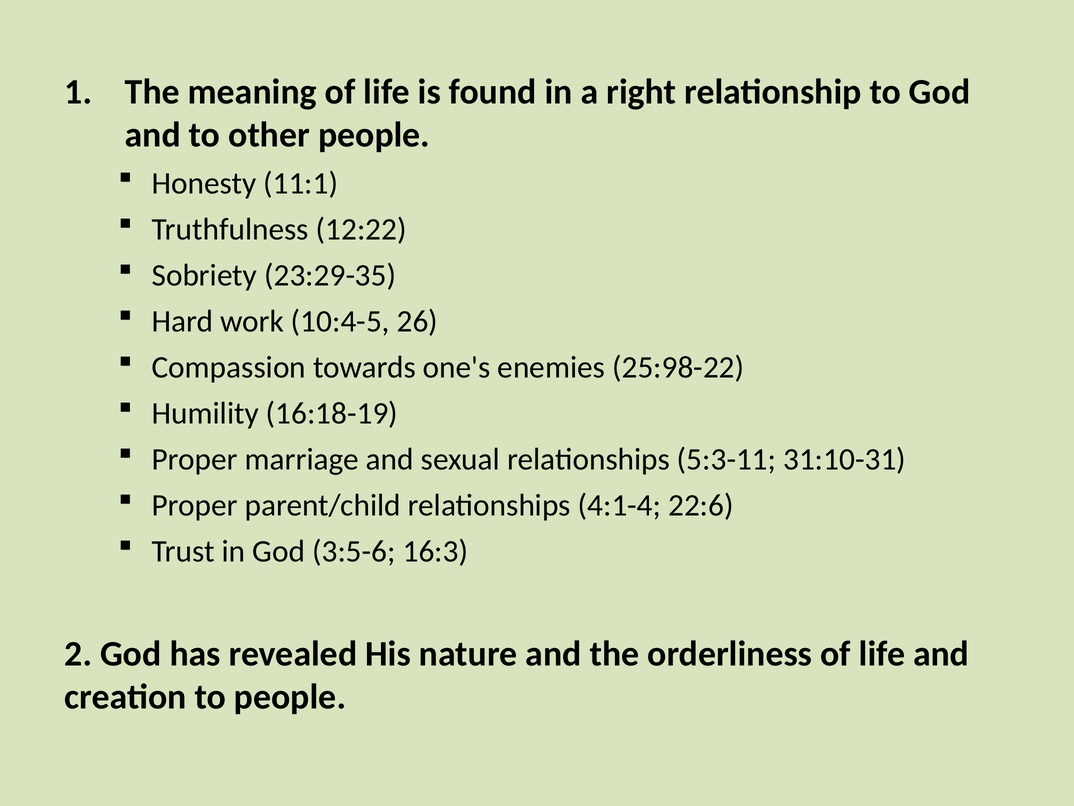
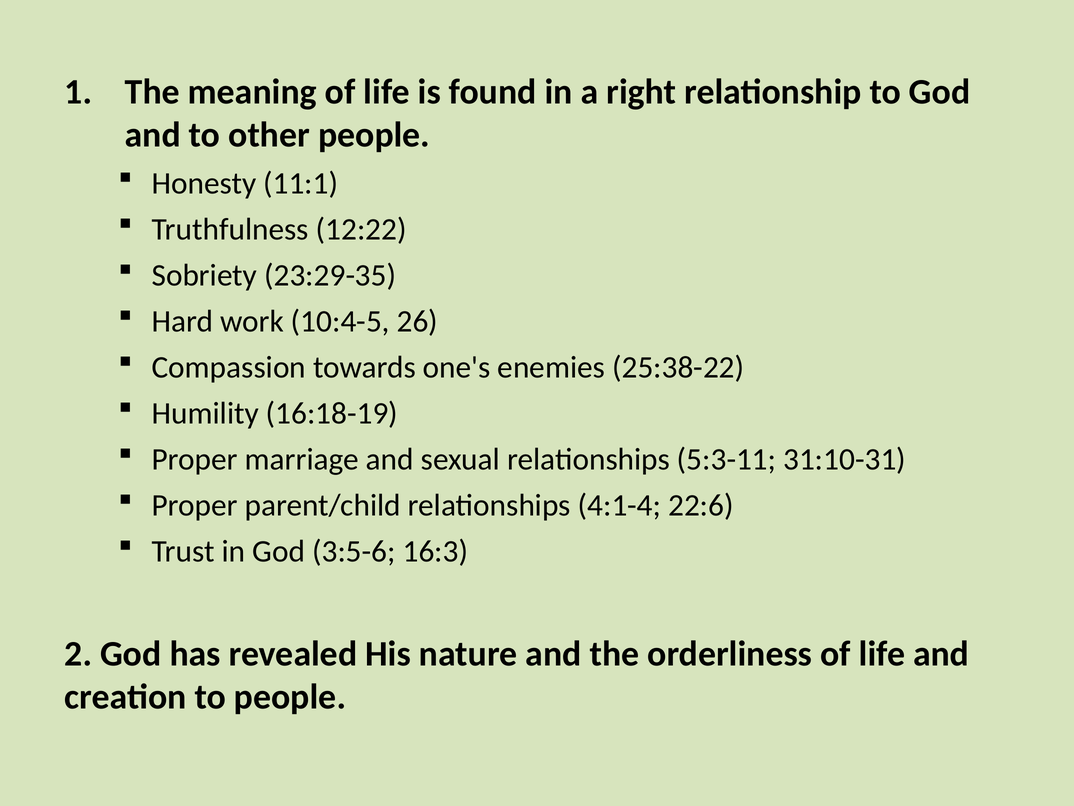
25:98-22: 25:98-22 -> 25:38-22
